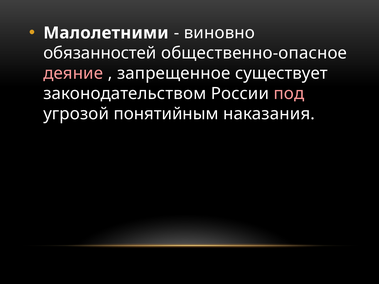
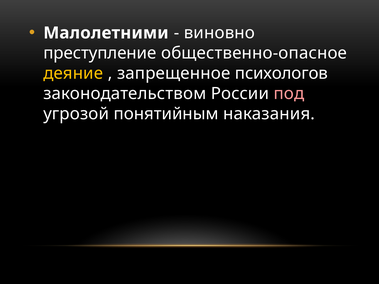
обязанностей: обязанностей -> преступление
деяние colour: pink -> yellow
существует: существует -> психологов
